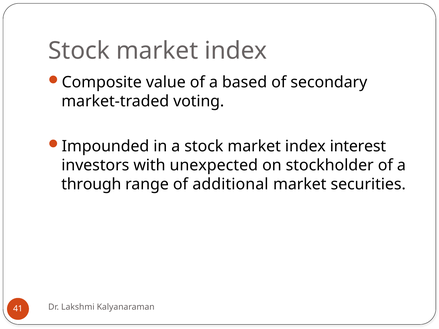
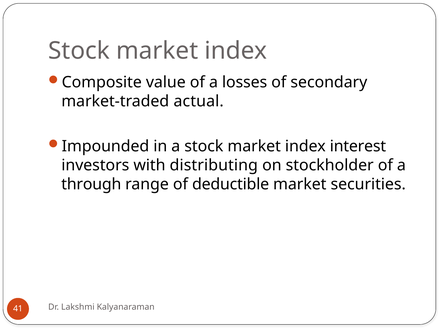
based: based -> losses
voting: voting -> actual
unexpected: unexpected -> distributing
additional: additional -> deductible
